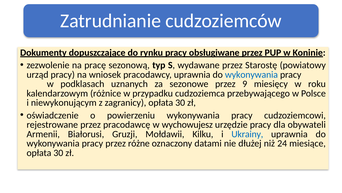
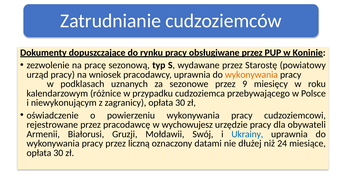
wykonywania at (251, 74) colour: blue -> orange
Kilku: Kilku -> Swój
różne: różne -> liczną
